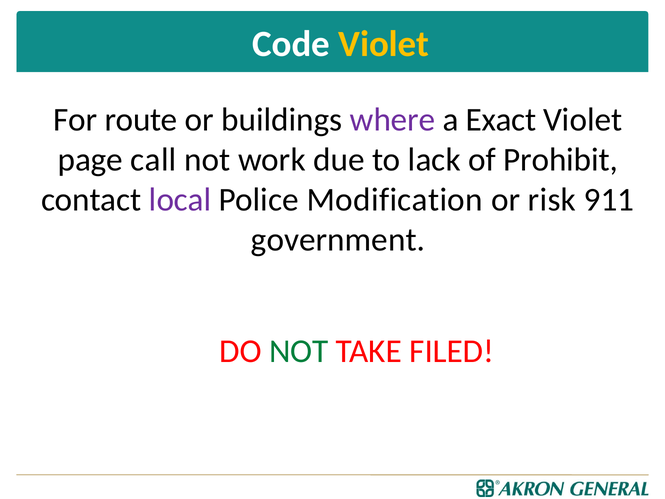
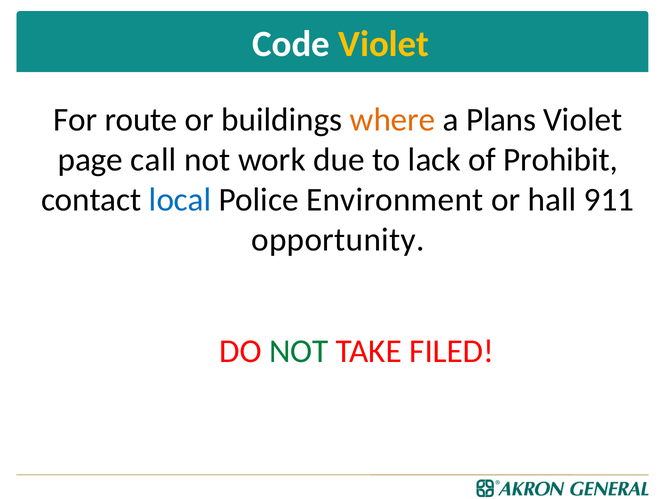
where colour: purple -> orange
Exact: Exact -> Plans
local colour: purple -> blue
Modification: Modification -> Environment
risk: risk -> hall
government: government -> opportunity
